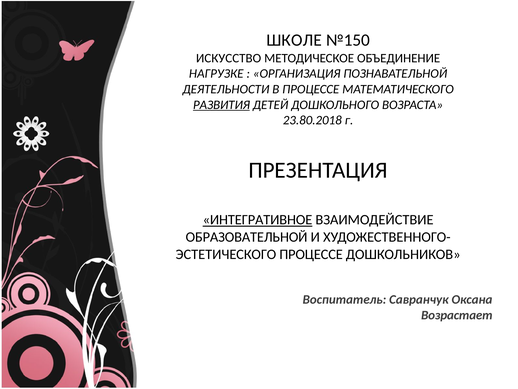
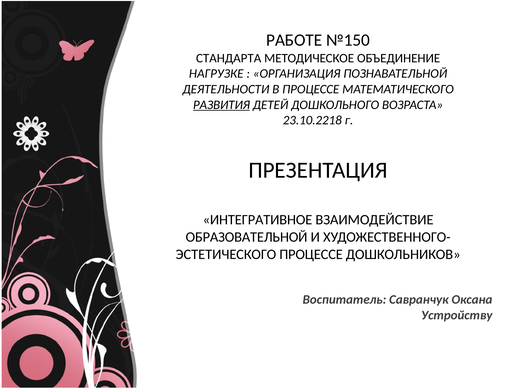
ШКОЛЕ: ШКОЛЕ -> РАБОТЕ
ИСКУССТВО: ИСКУССТВО -> СТАНДАРТА
23.80.2018: 23.80.2018 -> 23.10.2218
ИНТЕГРАТИВНОЕ underline: present -> none
Возрастает: Возрастает -> Устройству
